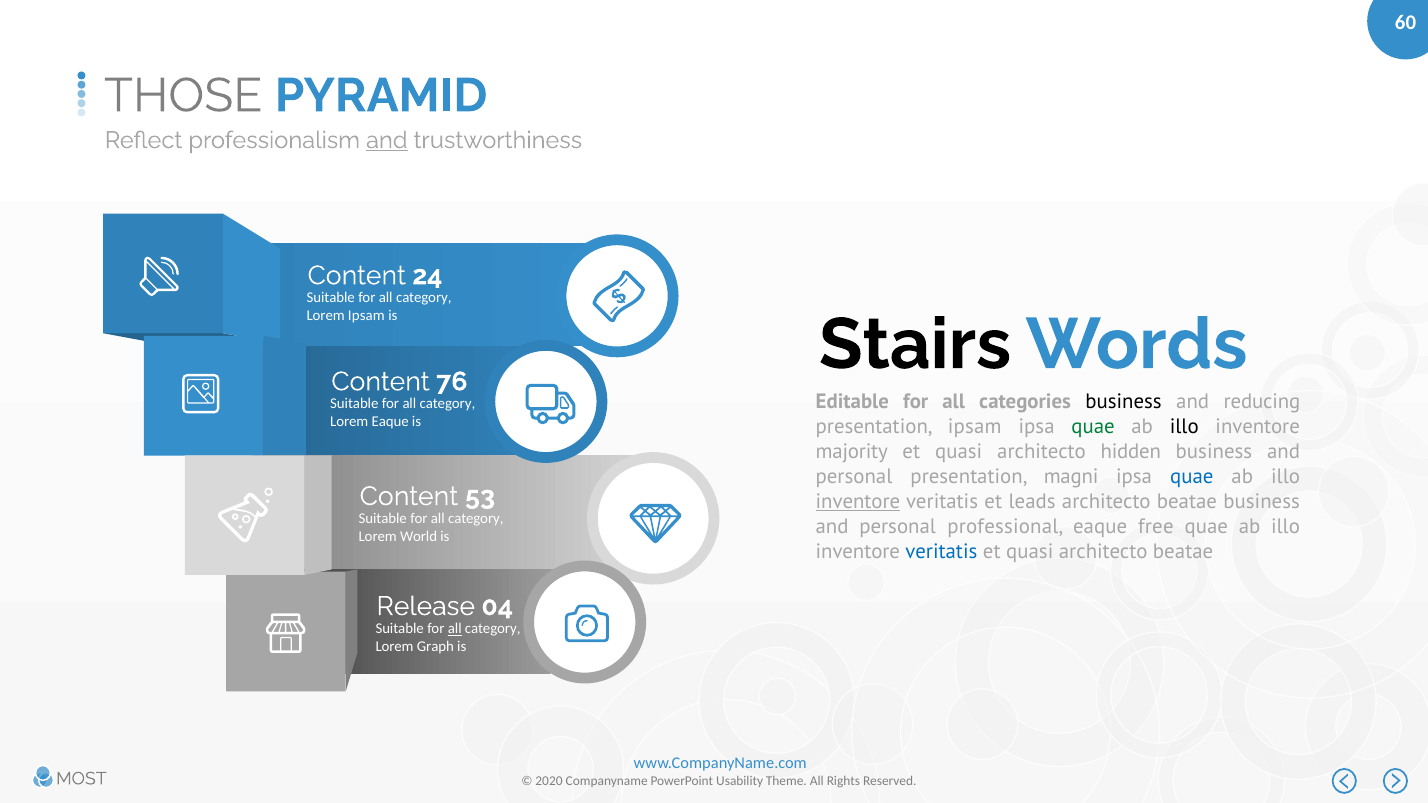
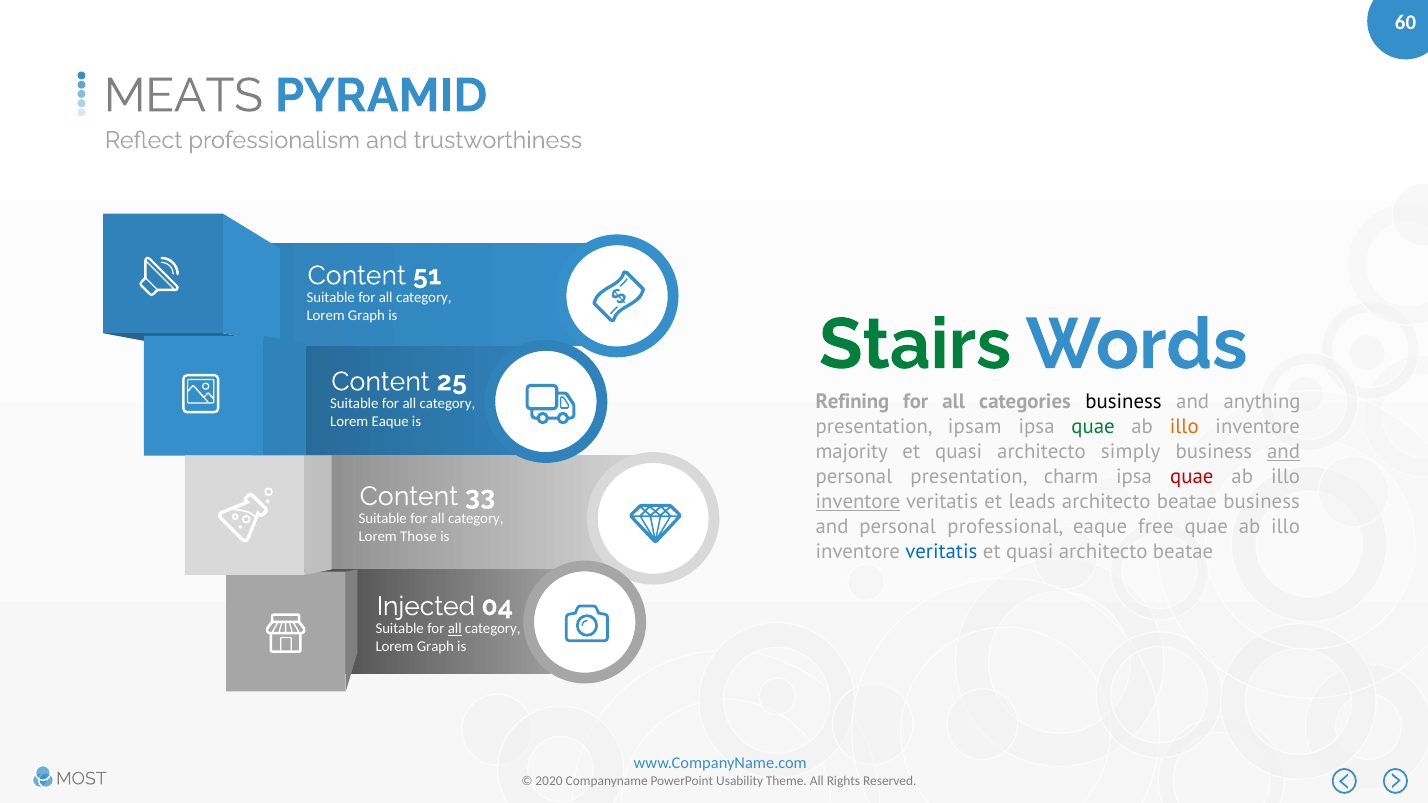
THOSE: THOSE -> MEATS
and at (387, 140) underline: present -> none
24: 24 -> 51
Ipsam at (366, 316): Ipsam -> Graph
Stairs colour: black -> green
76: 76 -> 25
Editable: Editable -> Refining
reducing: reducing -> anything
illo at (1184, 427) colour: black -> orange
hidden: hidden -> simply
and at (1284, 452) underline: none -> present
magni: magni -> charm
quae at (1192, 477) colour: blue -> red
53: 53 -> 33
World: World -> Those
Release: Release -> Injected
